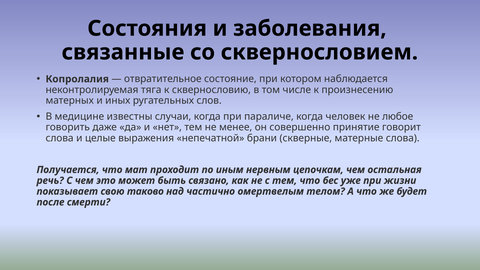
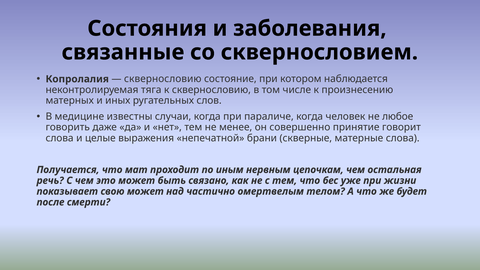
отвратительное at (163, 79): отвратительное -> сквернословию
свою таково: таково -> может
